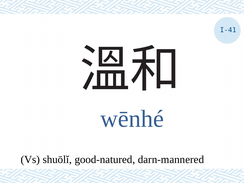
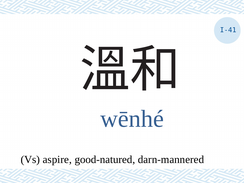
shuōlǐ: shuōlǐ -> aspire
